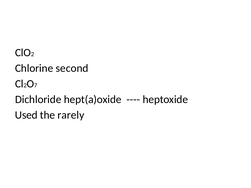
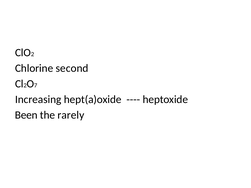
Dichloride: Dichloride -> Increasing
Used: Used -> Been
